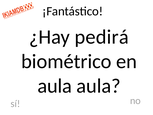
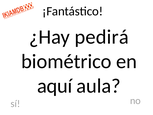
aula at (55, 86): aula -> aquí
